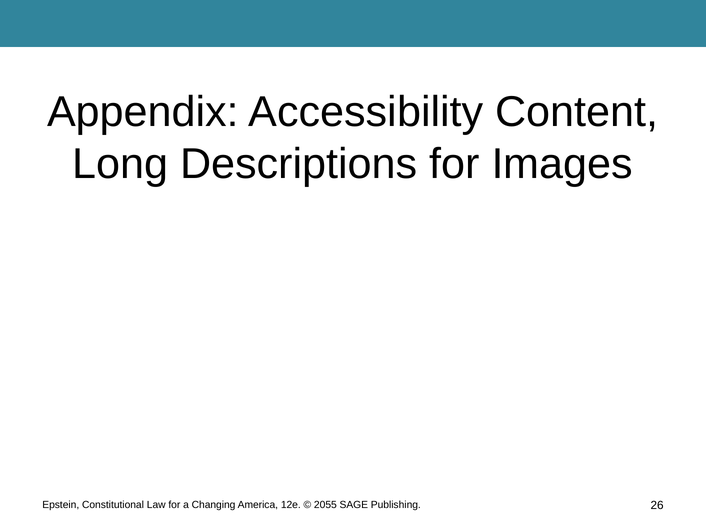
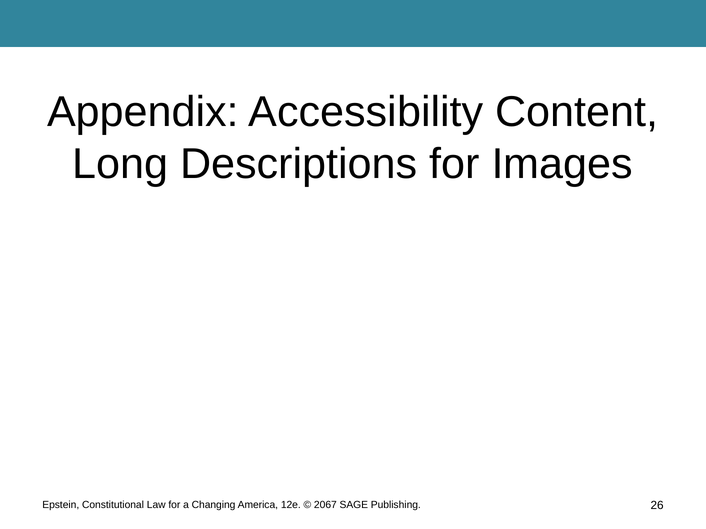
2055: 2055 -> 2067
